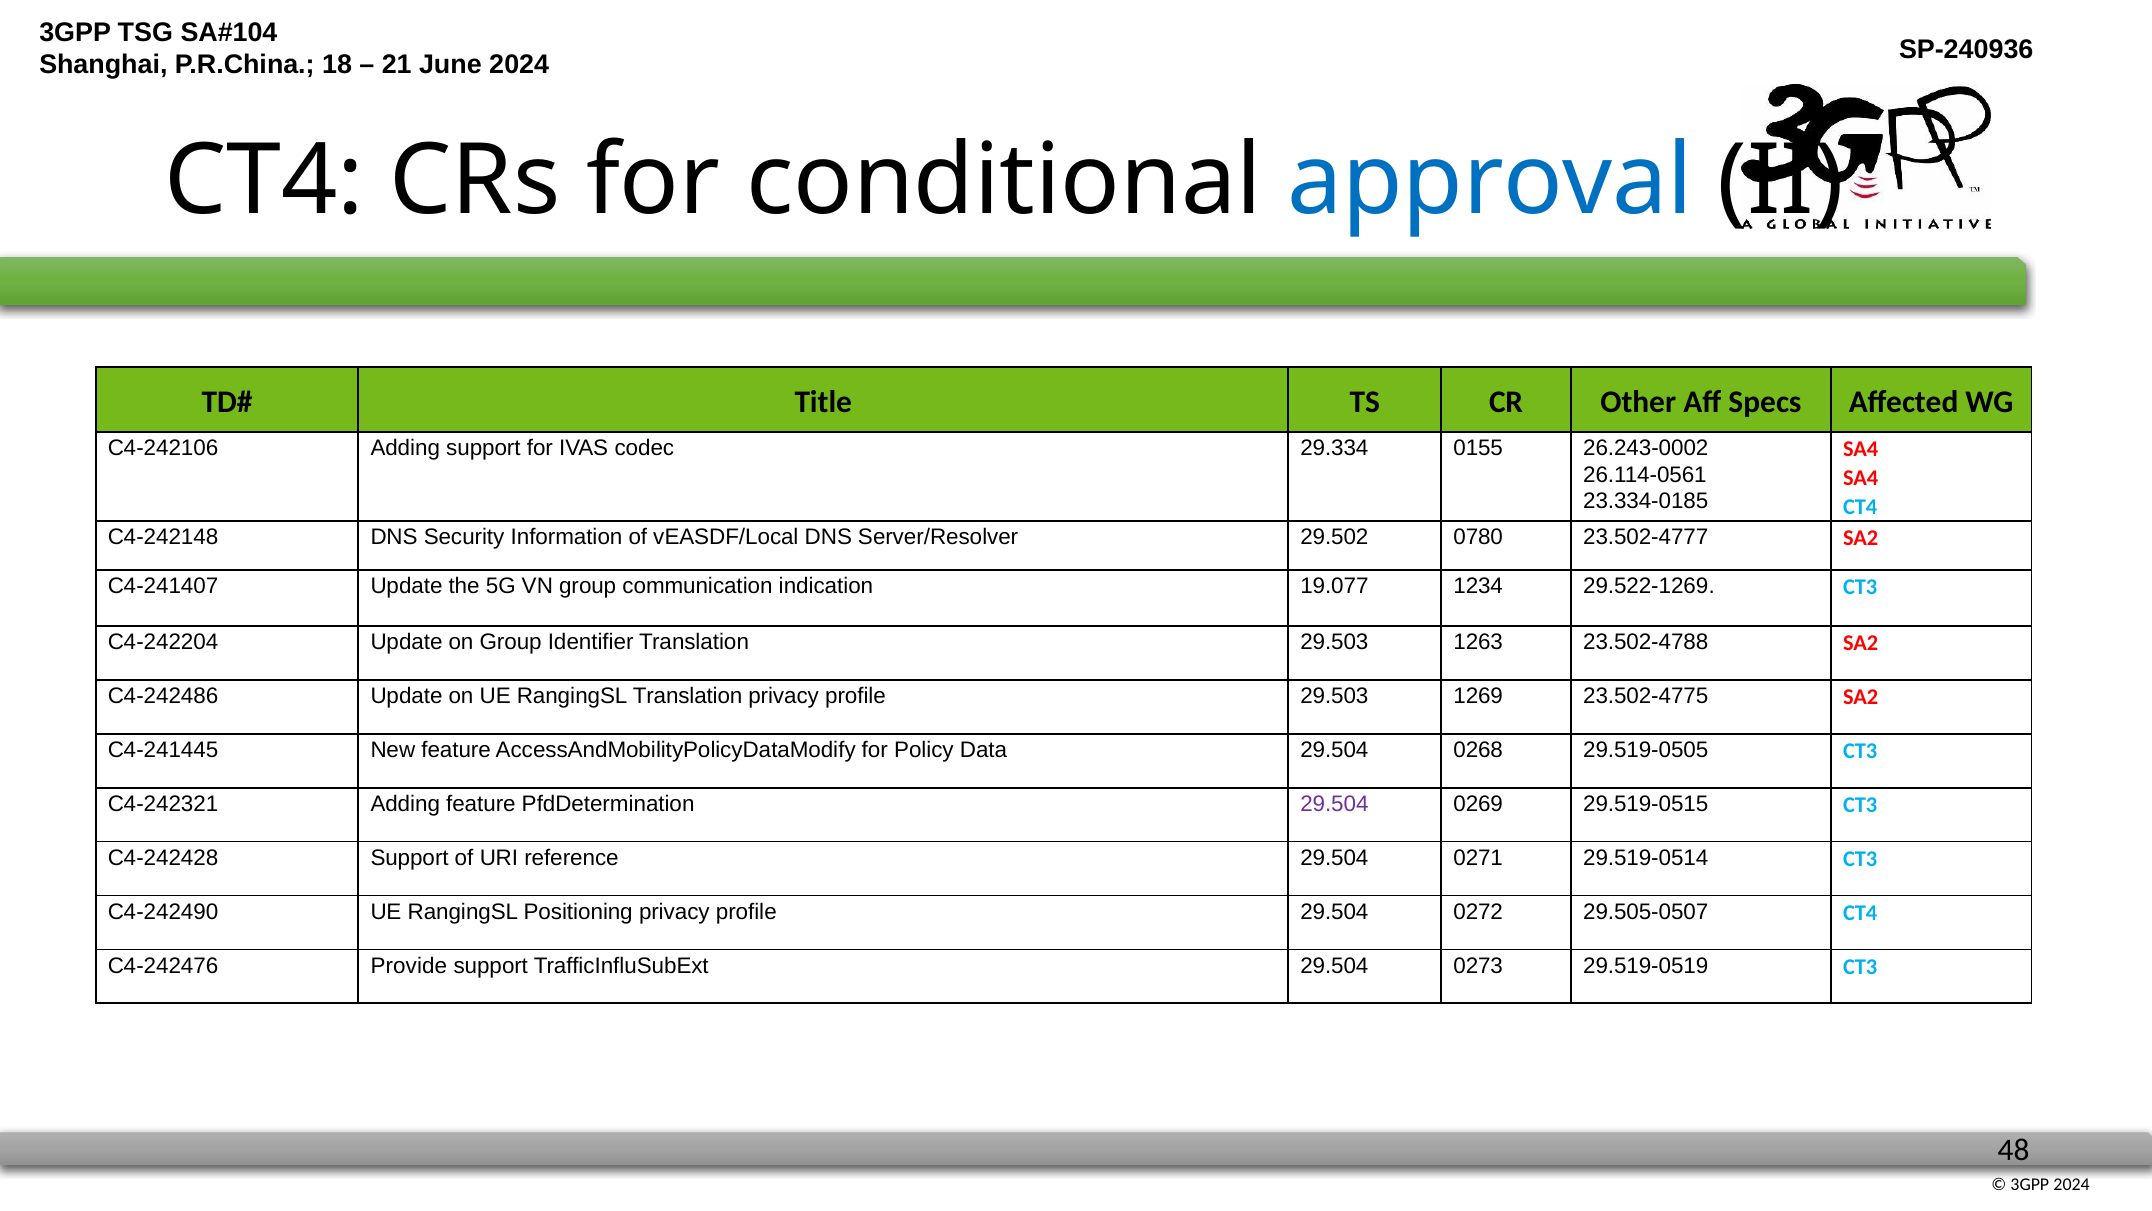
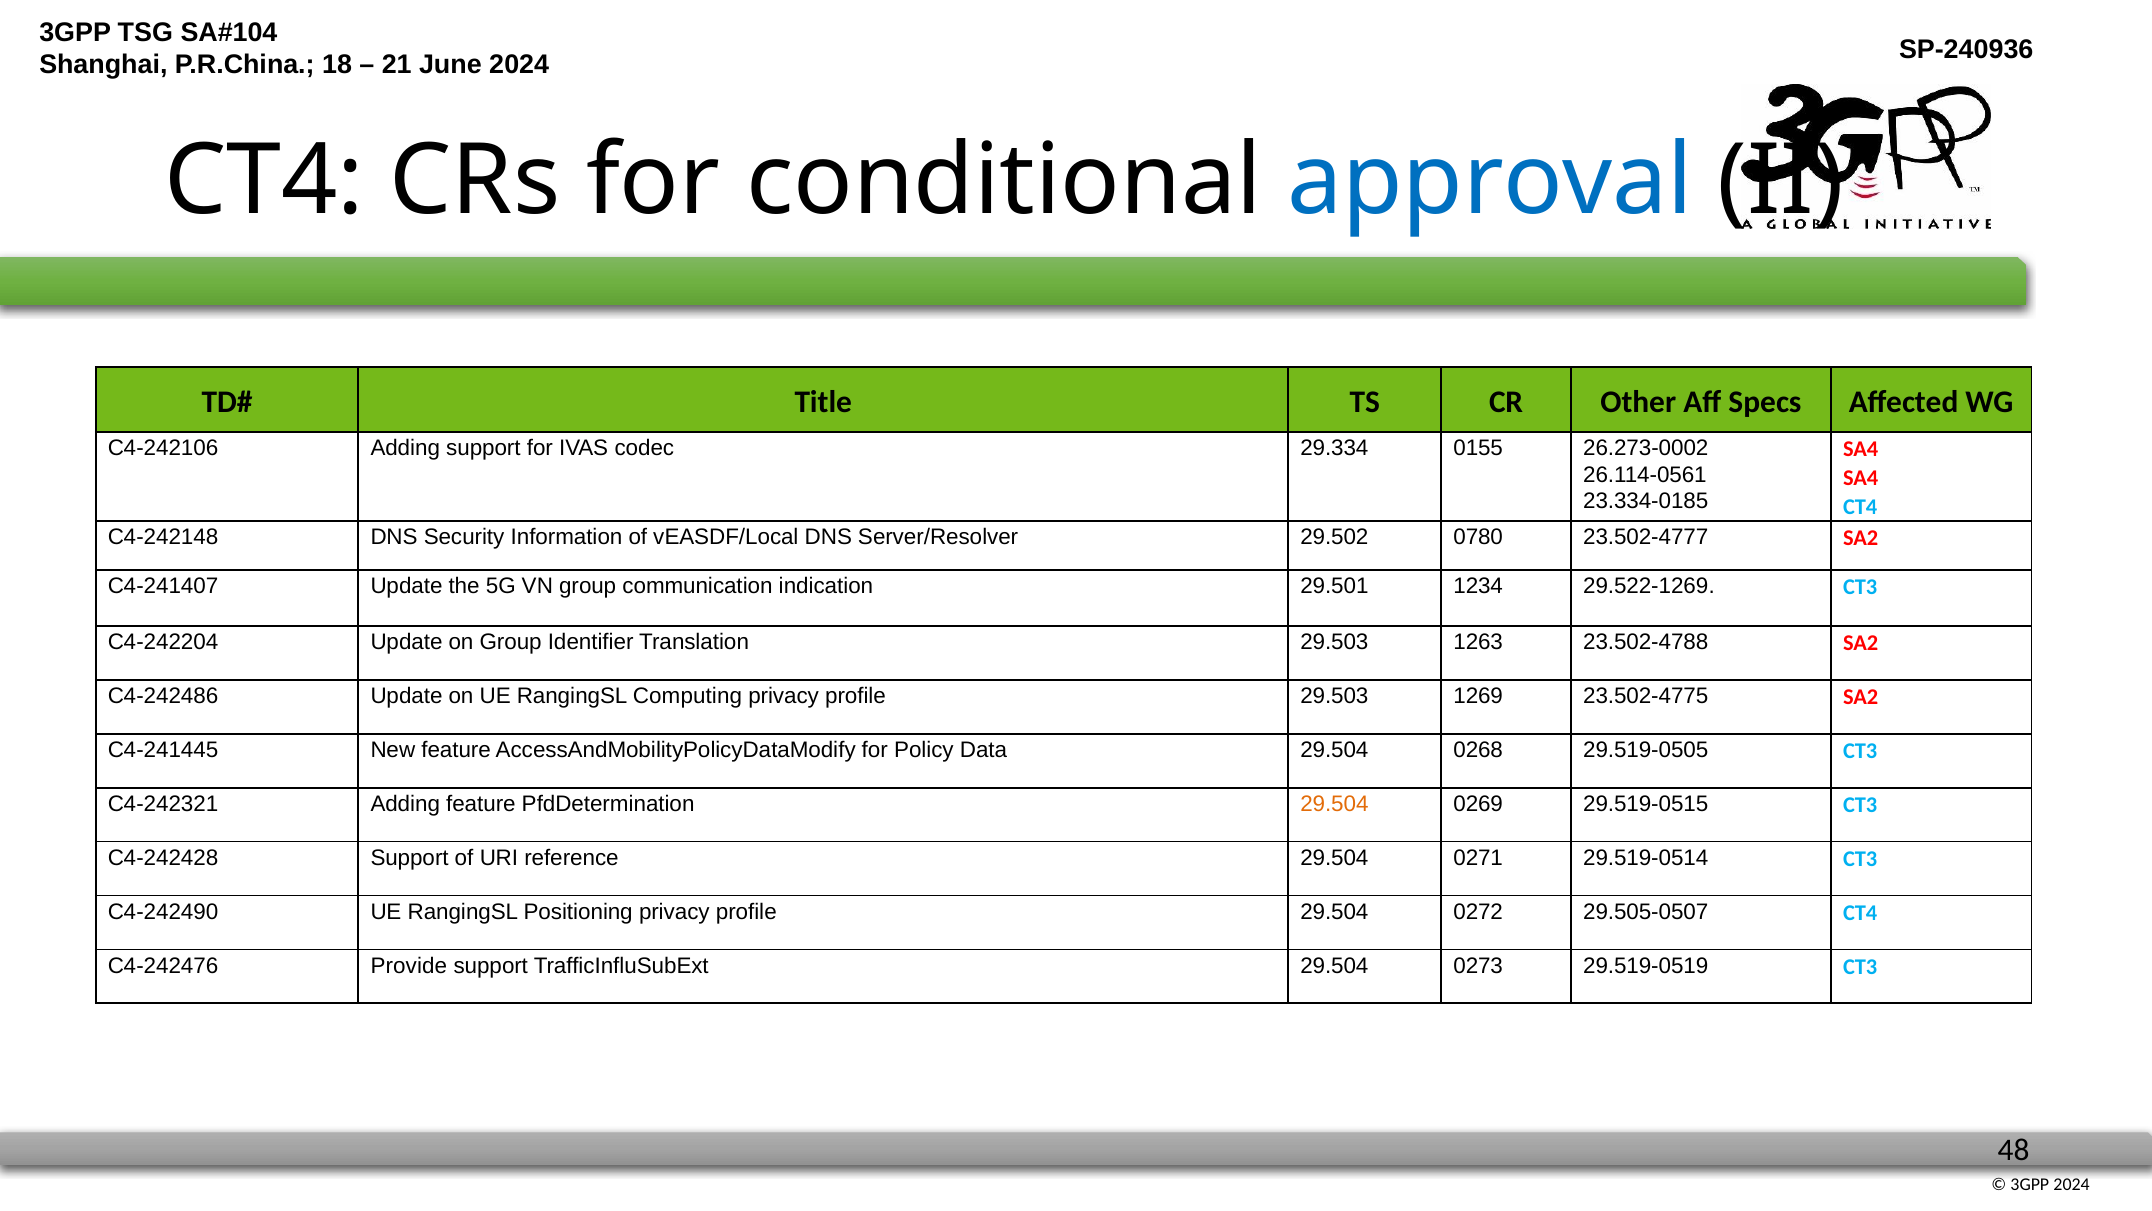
26.243-0002: 26.243-0002 -> 26.273-0002
19.077: 19.077 -> 29.501
RangingSL Translation: Translation -> Computing
29.504 at (1334, 803) colour: purple -> orange
